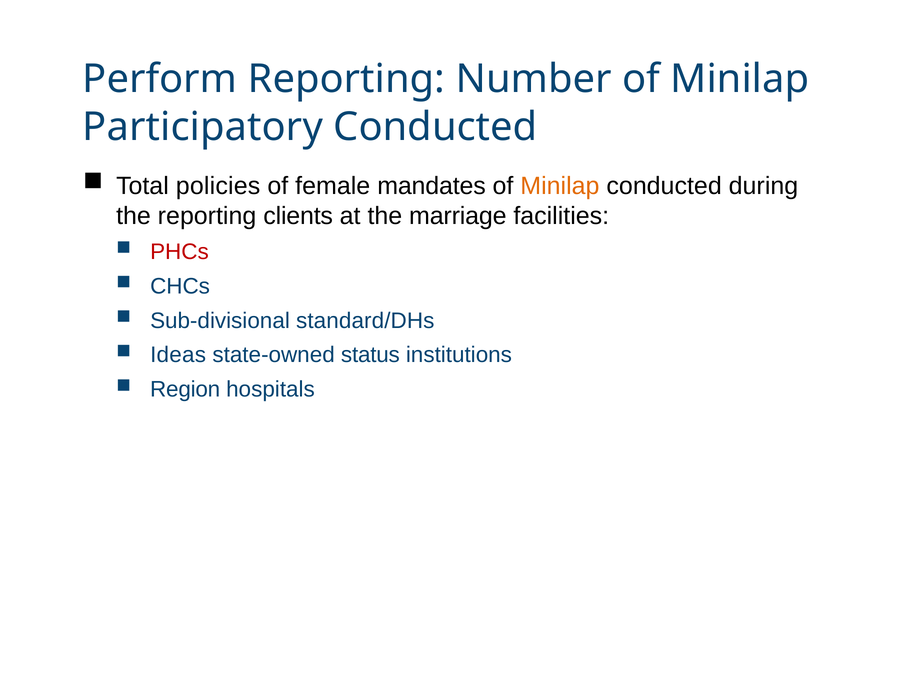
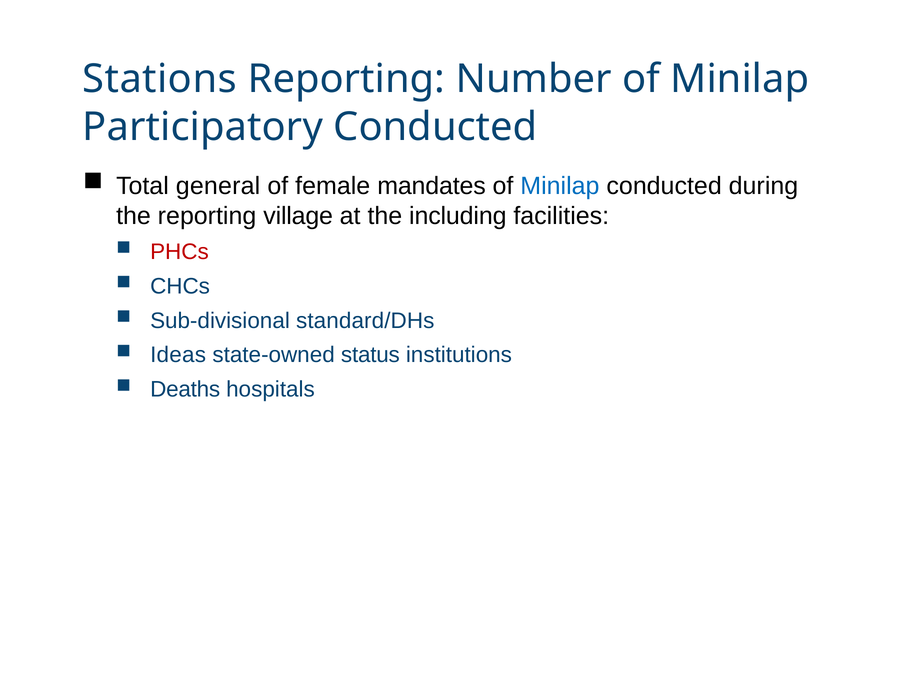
Perform: Perform -> Stations
policies: policies -> general
Minilap at (560, 186) colour: orange -> blue
clients: clients -> village
marriage: marriage -> including
Region: Region -> Deaths
